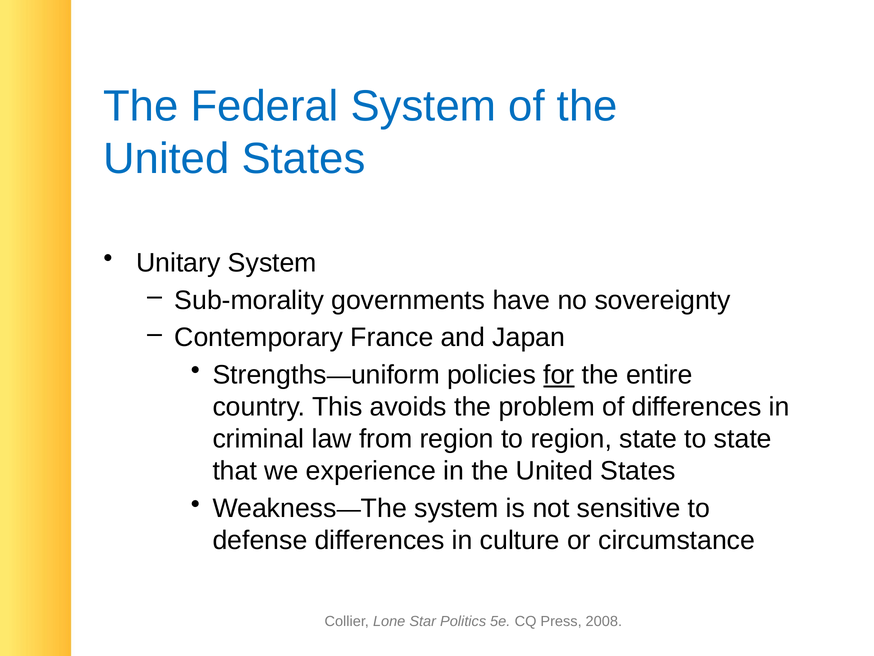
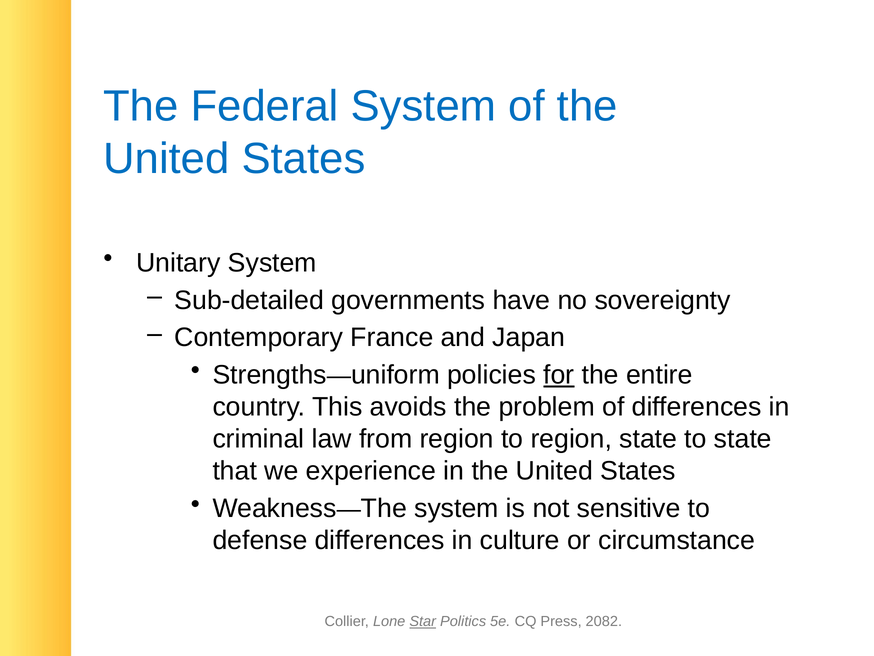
Sub-morality: Sub-morality -> Sub-detailed
Star underline: none -> present
2008: 2008 -> 2082
